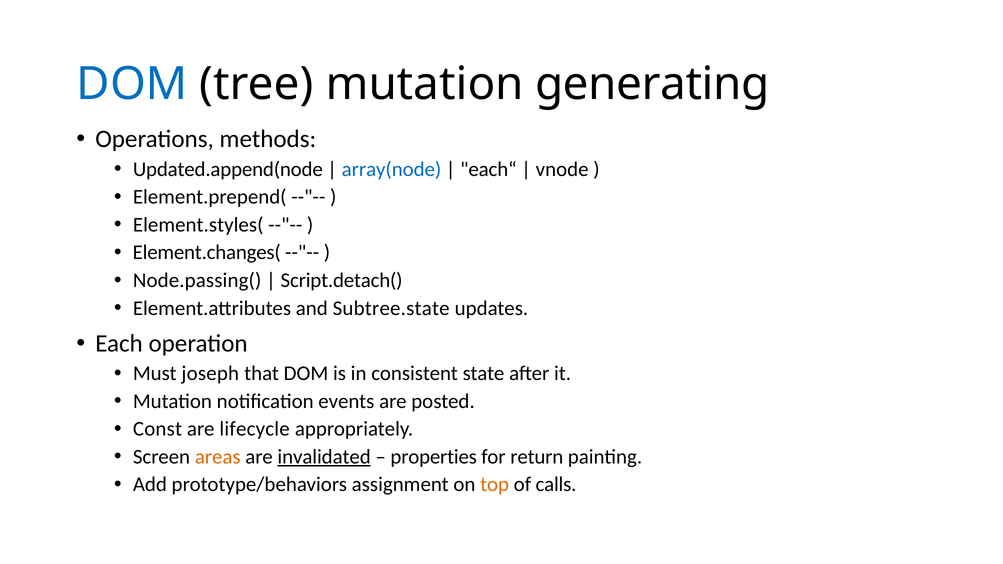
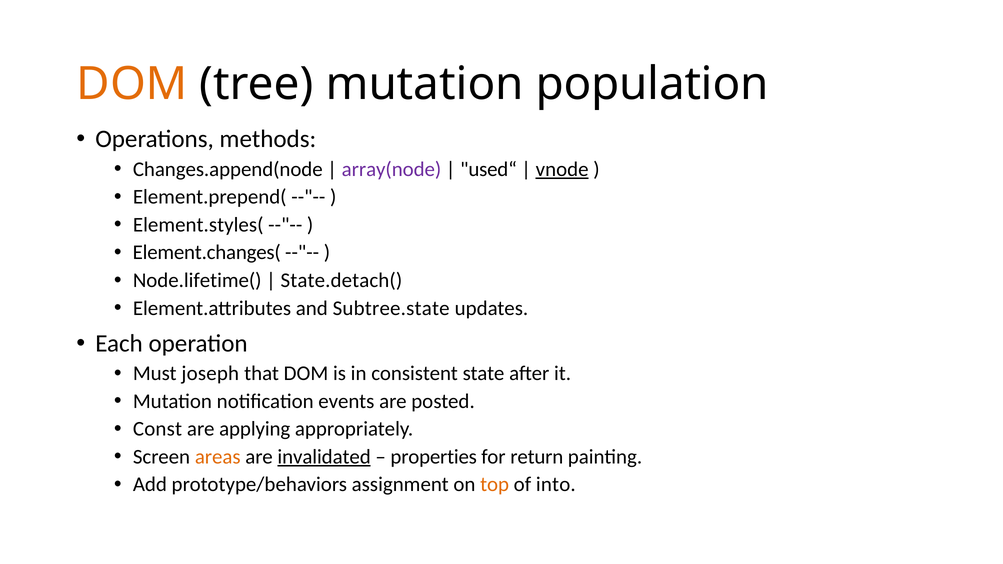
DOM at (132, 84) colour: blue -> orange
generating: generating -> population
Updated.append(node: Updated.append(node -> Changes.append(node
array(node colour: blue -> purple
each“: each“ -> used“
vnode underline: none -> present
Node.passing(: Node.passing( -> Node.lifetime(
Script.detach(: Script.detach( -> State.detach(
lifecycle: lifecycle -> applying
calls: calls -> into
